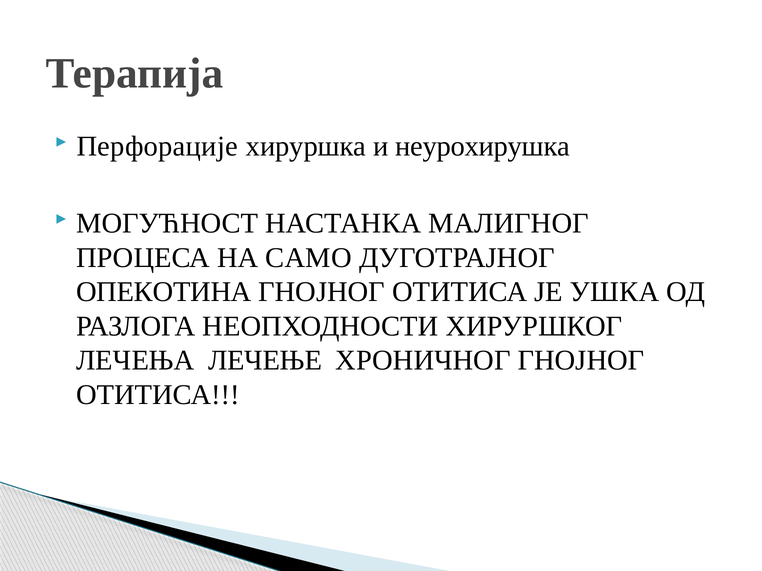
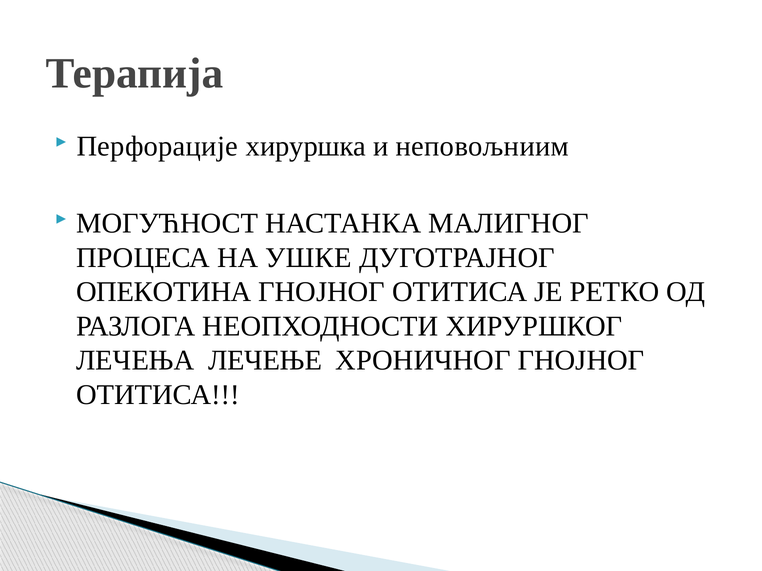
неурохирушка: неурохирушка -> неповољниим
САМО: САМО -> УШКЕ
УШКА: УШКА -> РЕТКО
